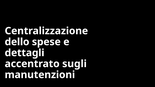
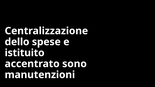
dettagli: dettagli -> istituito
sugli: sugli -> sono
